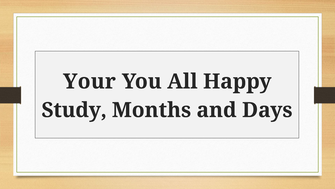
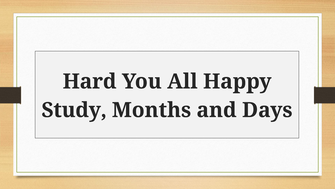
Your: Your -> Hard
